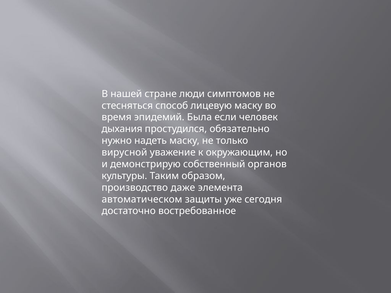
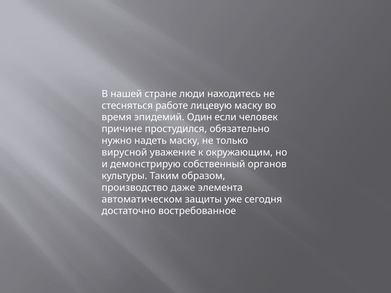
симптомов: симптомов -> находитесь
способ: способ -> работе
Была: Была -> Один
дыхания: дыхания -> причине
